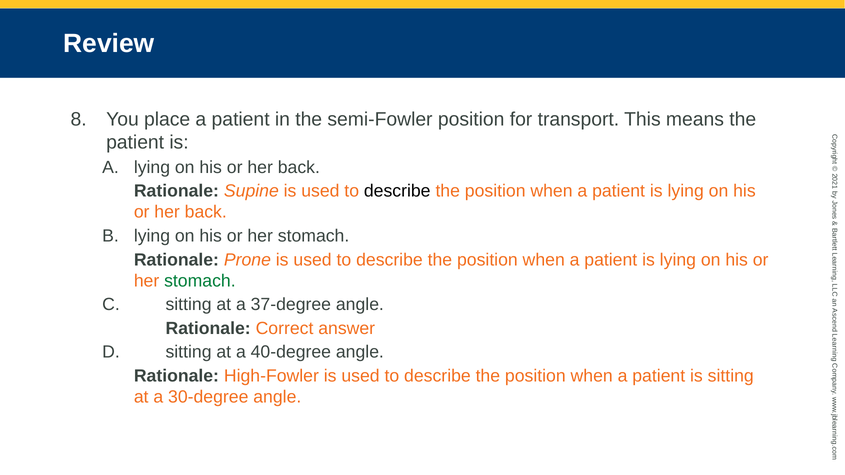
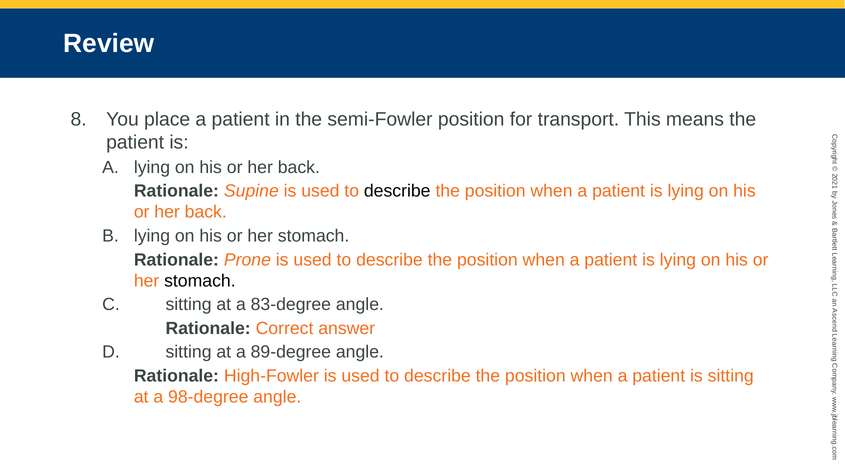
stomach at (200, 281) colour: green -> black
37-degree: 37-degree -> 83-degree
40-degree: 40-degree -> 89-degree
30-degree: 30-degree -> 98-degree
